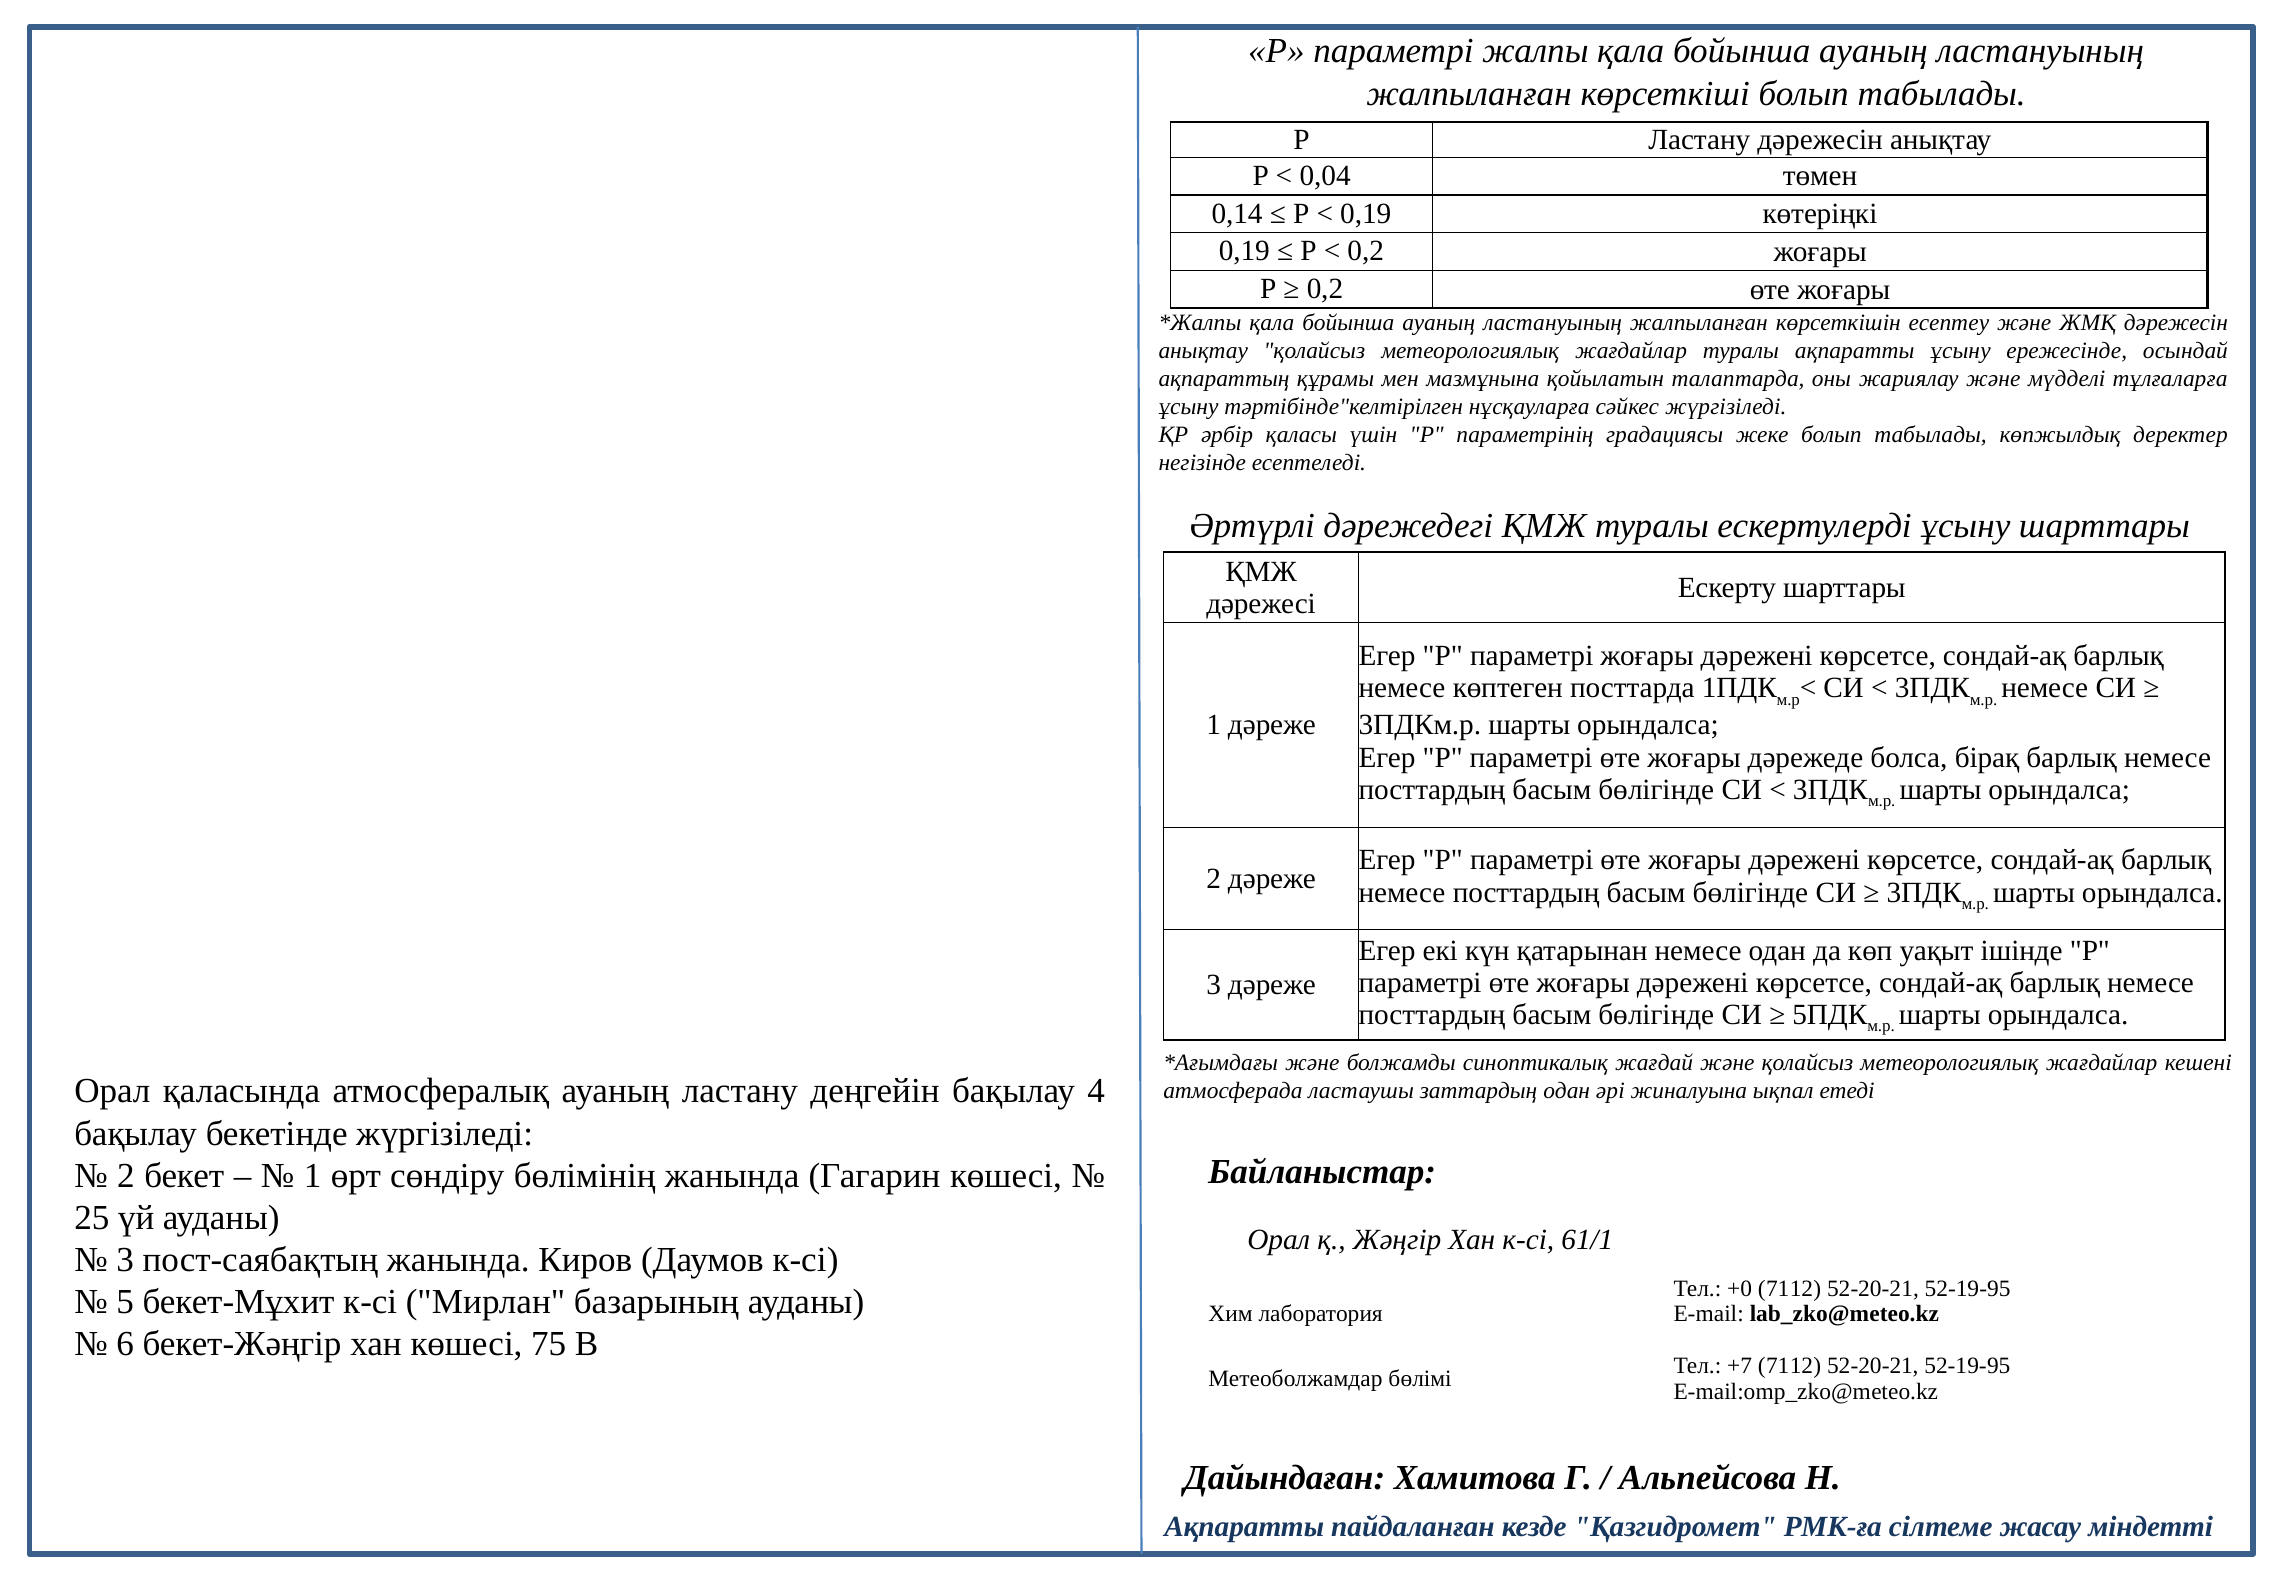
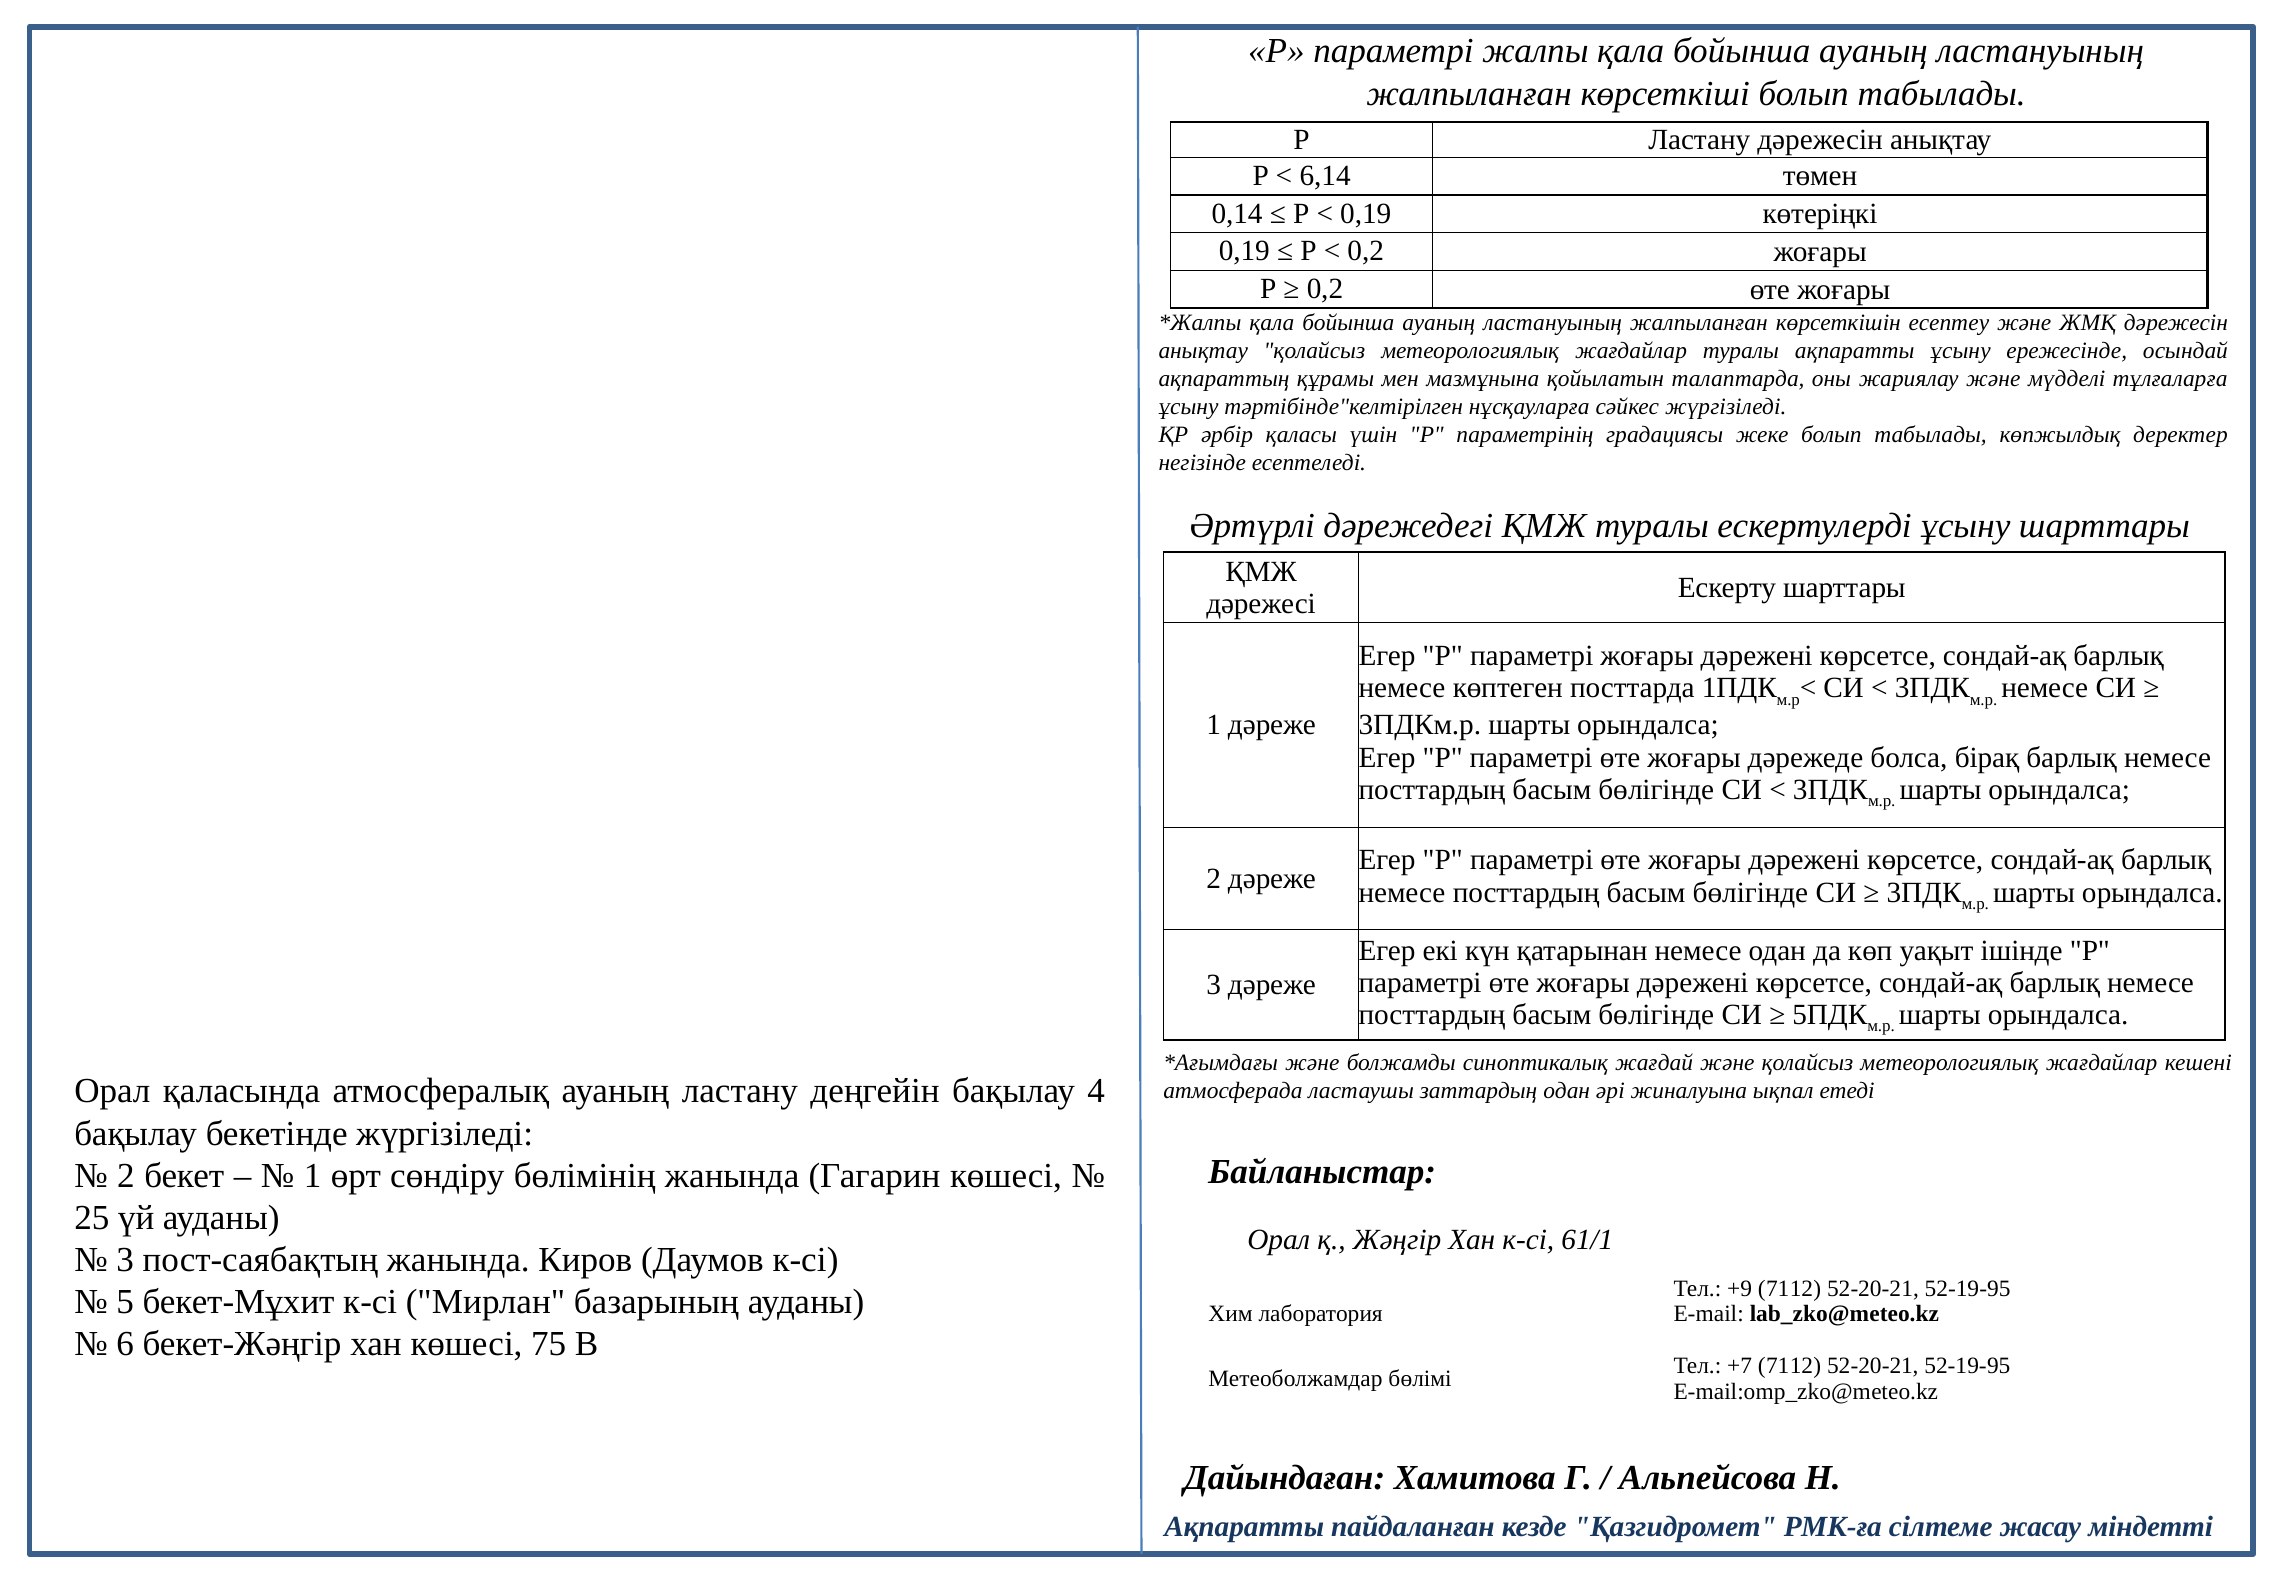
0,04: 0,04 -> 6,14
+0: +0 -> +9
